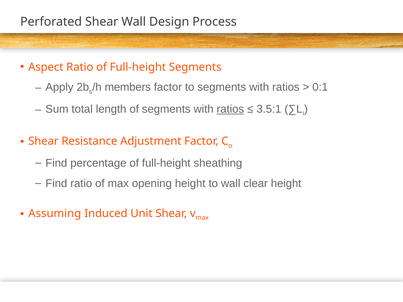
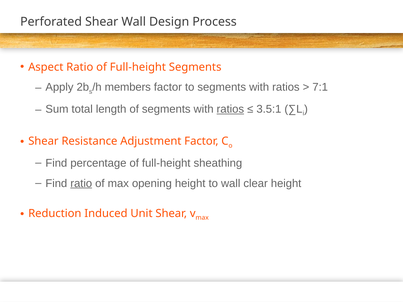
0:1: 0:1 -> 7:1
ratio at (81, 183) underline: none -> present
Assuming: Assuming -> Reduction
